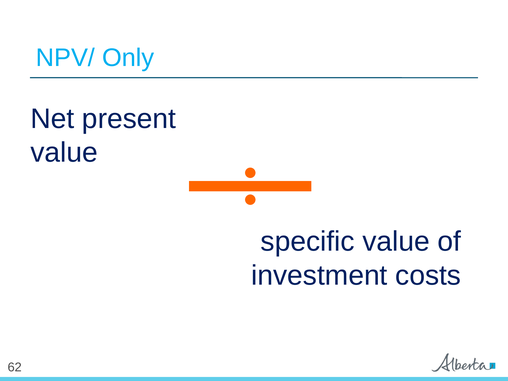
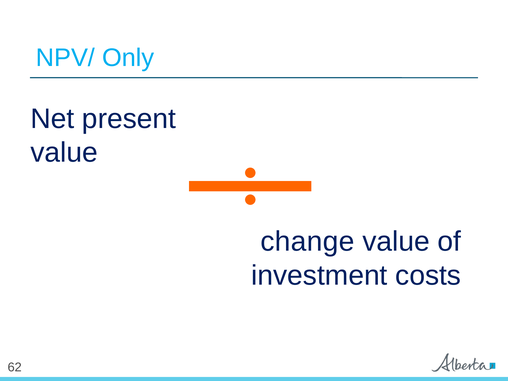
specific: specific -> change
